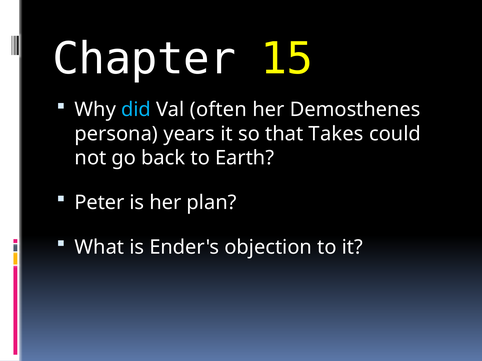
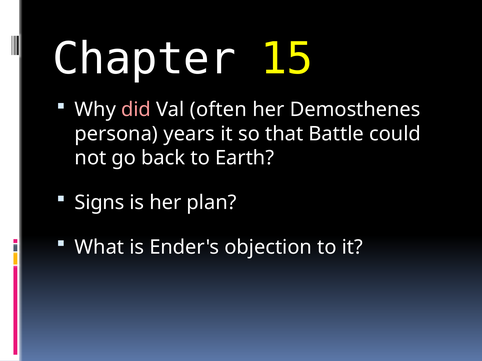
did colour: light blue -> pink
Takes: Takes -> Battle
Peter: Peter -> Signs
